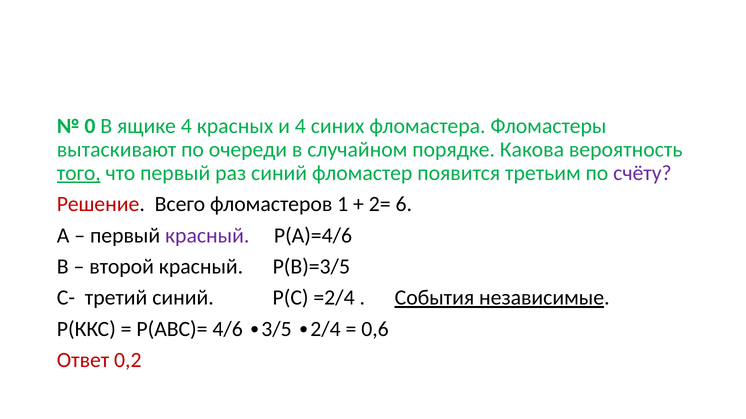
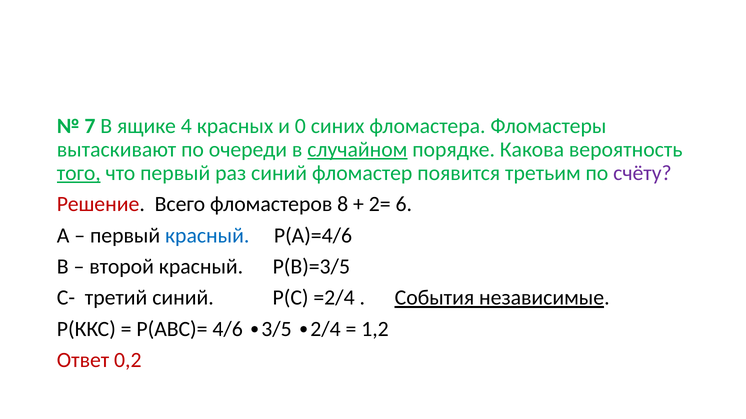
0: 0 -> 7
и 4: 4 -> 0
случайном underline: none -> present
1: 1 -> 8
красный at (207, 236) colour: purple -> blue
0,6: 0,6 -> 1,2
